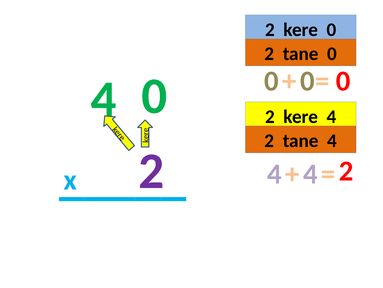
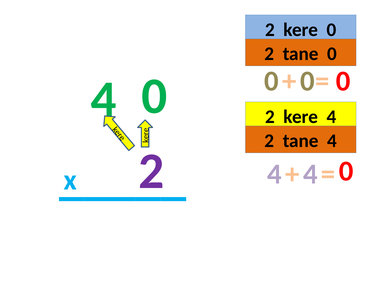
2 at (346, 171): 2 -> 0
